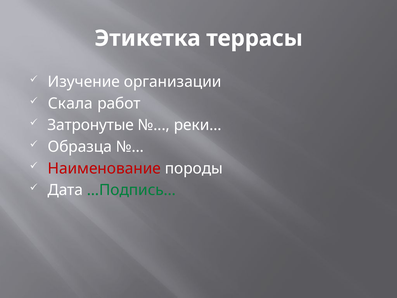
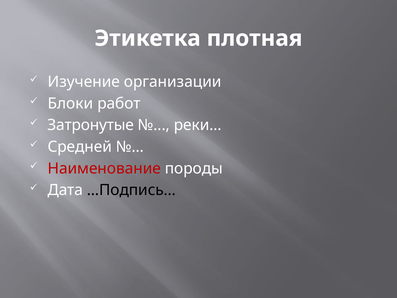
террасы: террасы -> плотная
Скала: Скала -> Блоки
Образца: Образца -> Средней
…Подпись… colour: green -> black
